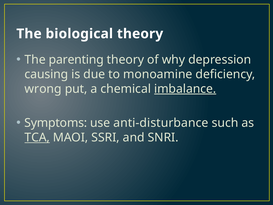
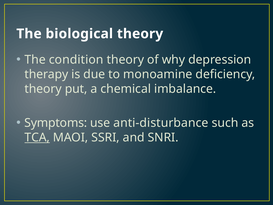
parenting: parenting -> condition
causing: causing -> therapy
wrong at (43, 89): wrong -> theory
imbalance underline: present -> none
